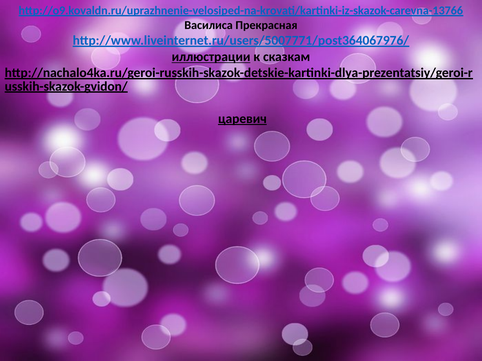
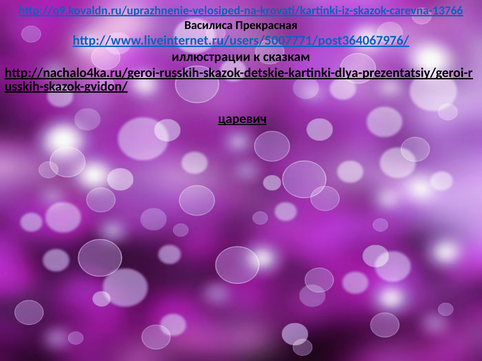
иллюстрации underline: present -> none
